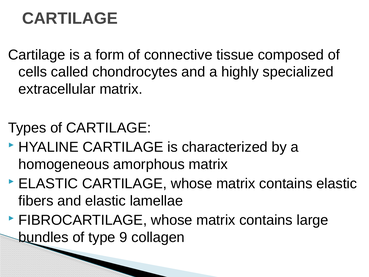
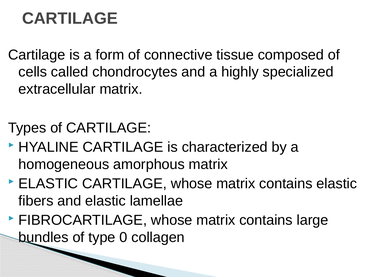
9: 9 -> 0
